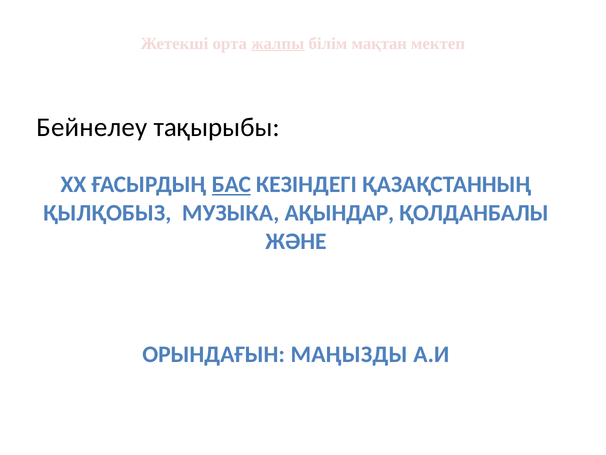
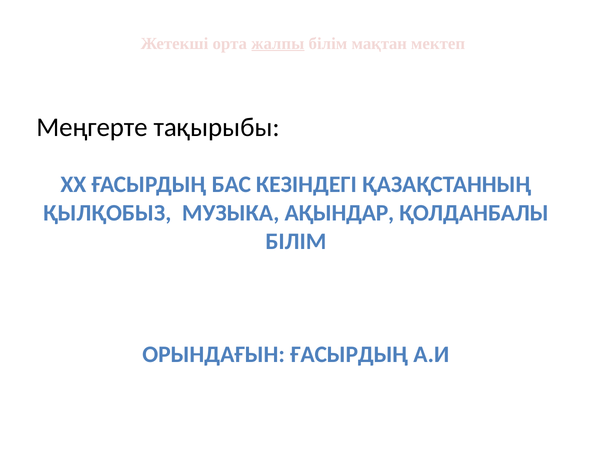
Бейнелеу: Бейнелеу -> Меңгерте
БАС underline: present -> none
ЖӘНЕ at (296, 241): ЖӘНЕ -> БІЛІМ
ОРЫНДАҒЫН МАҢЫЗДЫ: МАҢЫЗДЫ -> ҒАСЫРДЫҢ
